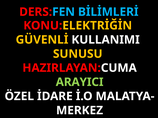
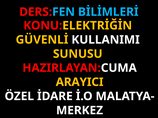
ARAYICI colour: light green -> yellow
